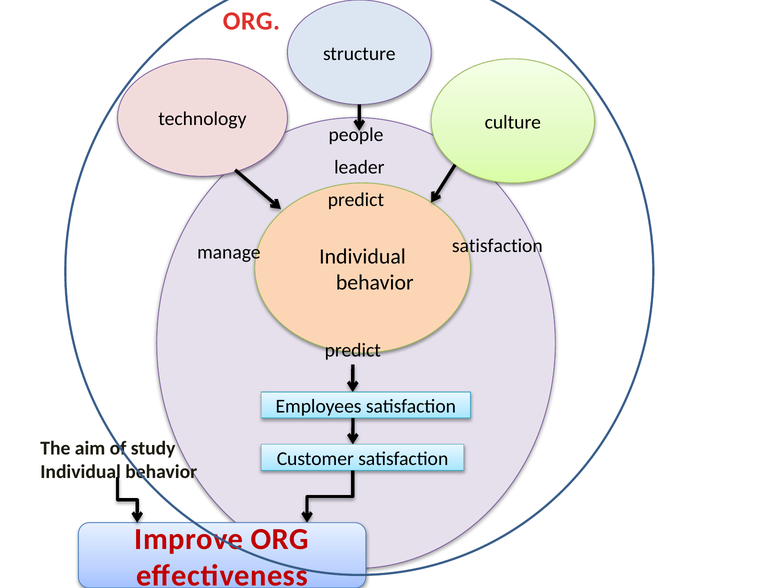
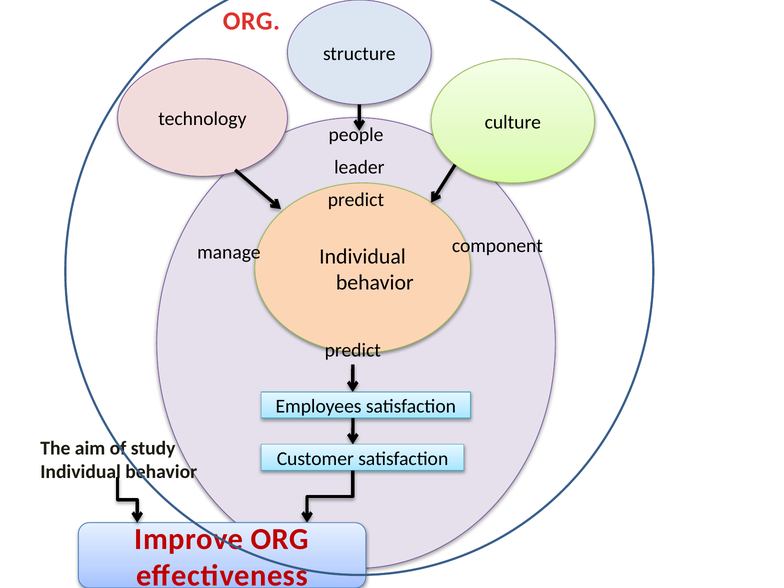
satisfaction at (497, 246): satisfaction -> component
